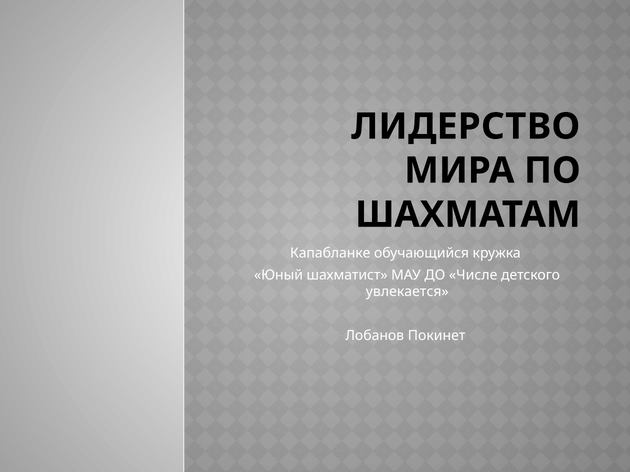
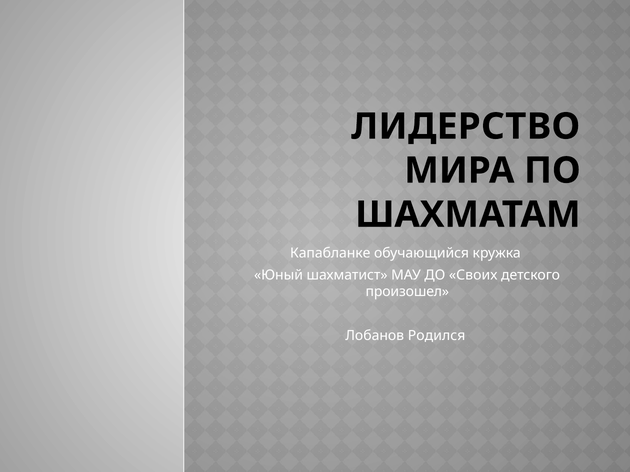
Числе: Числе -> Своих
увлекается: увлекается -> произошел
Покинет: Покинет -> Родился
